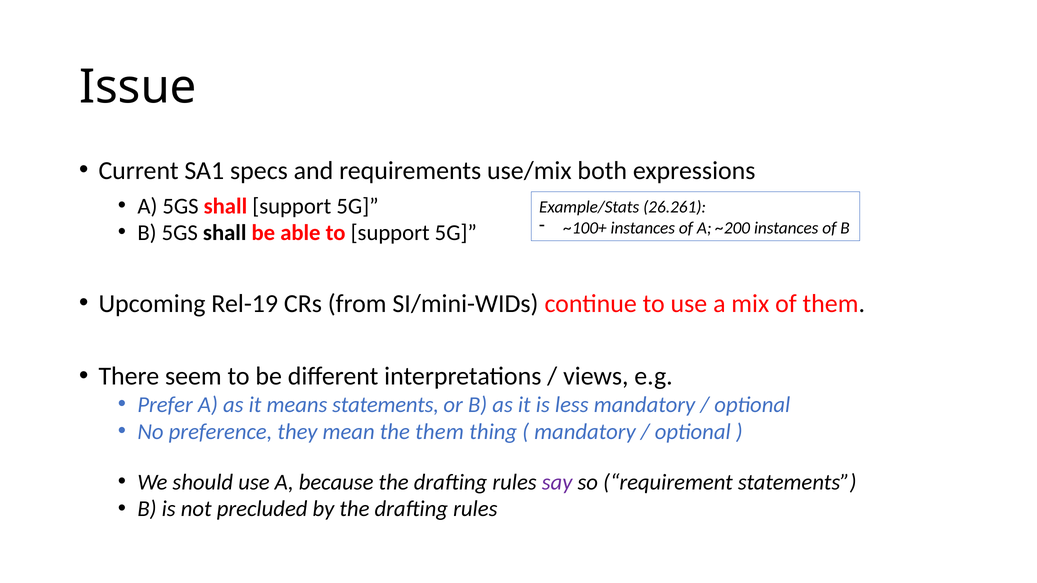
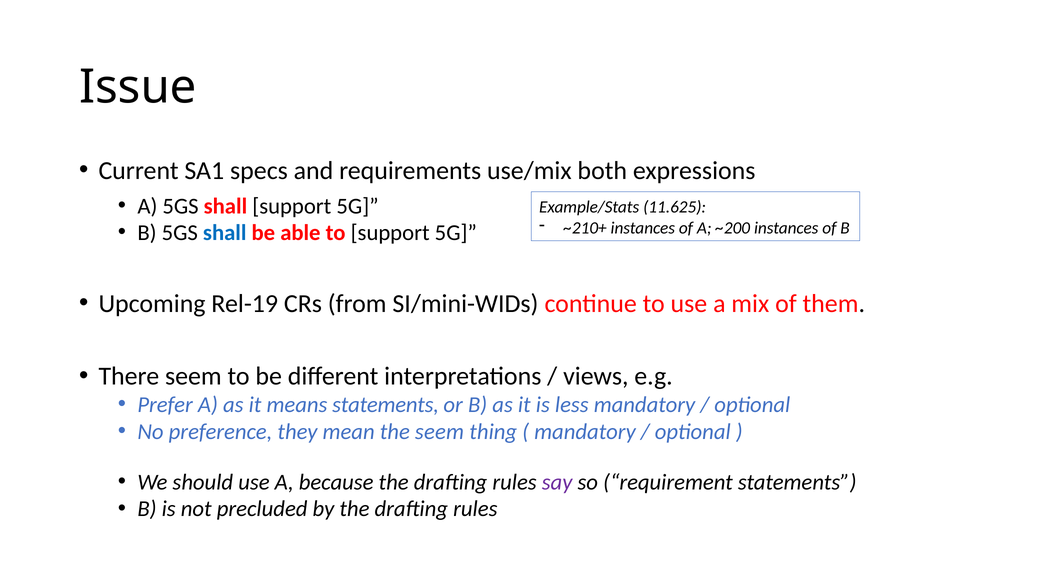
26.261: 26.261 -> 11.625
~100+: ~100+ -> ~210+
shall at (225, 233) colour: black -> blue
the them: them -> seem
